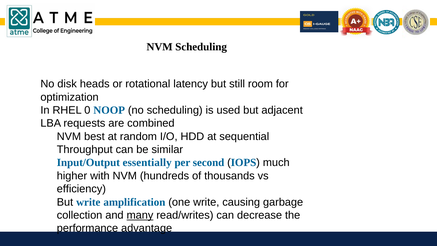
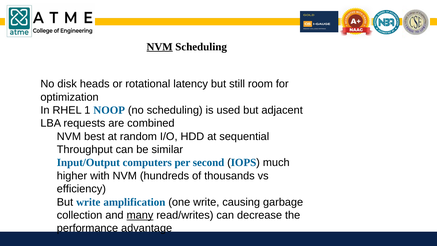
NVM at (160, 47) underline: none -> present
0: 0 -> 1
essentially: essentially -> computers
